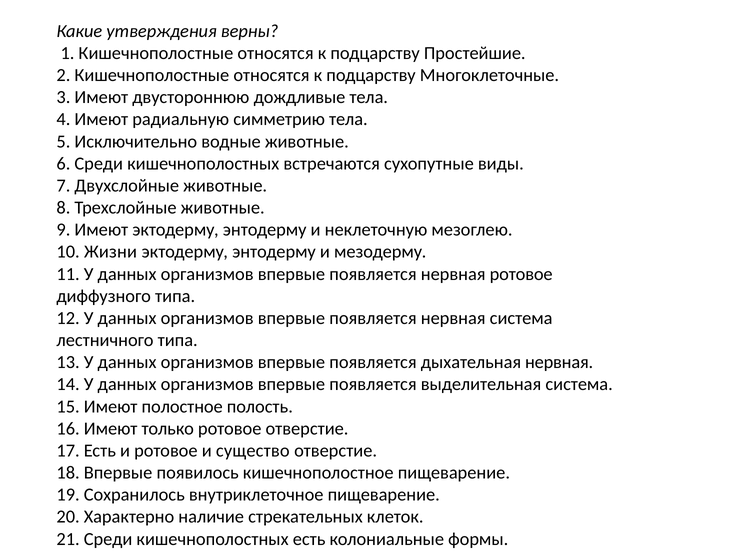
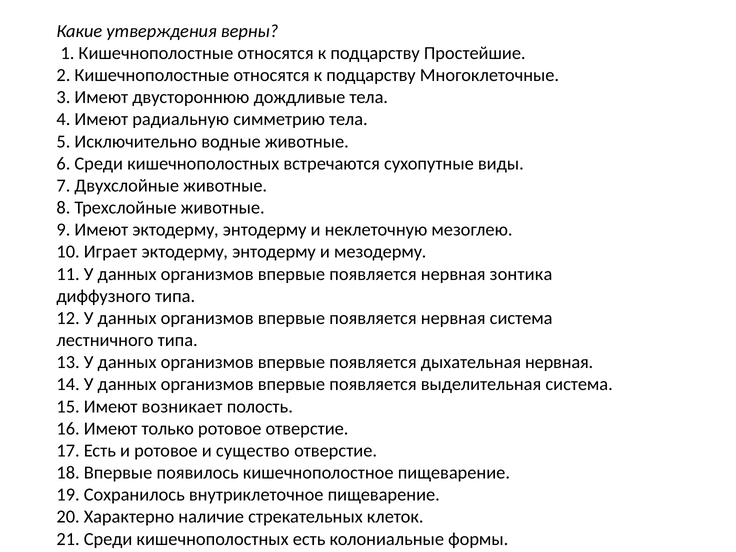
Жизни: Жизни -> Играет
нервная ротовое: ротовое -> зонтика
полостное: полостное -> возникает
